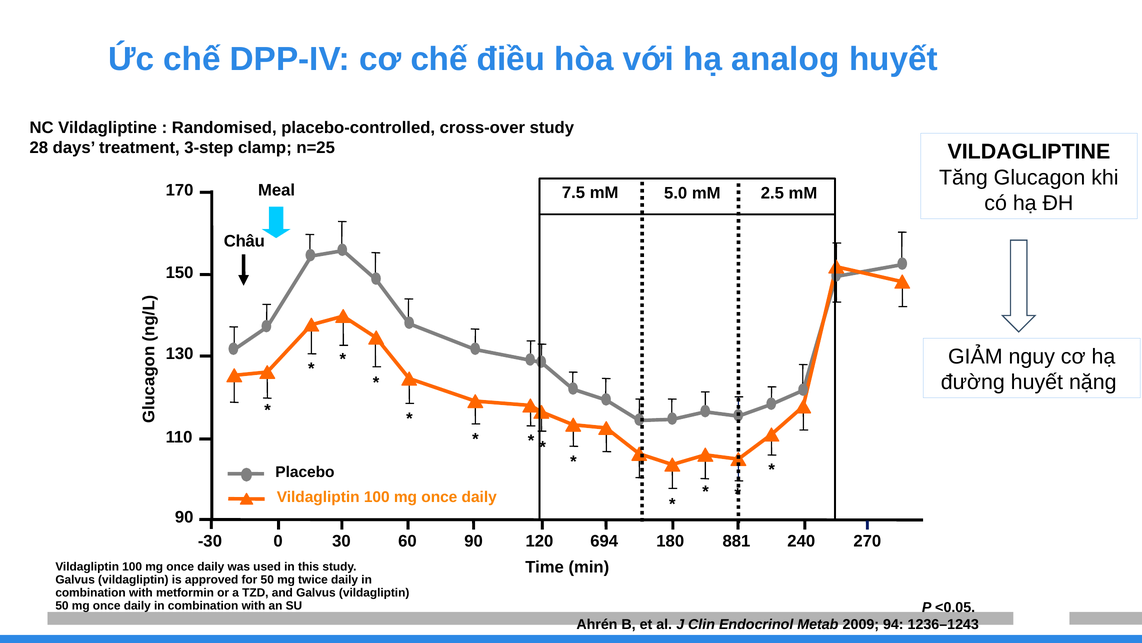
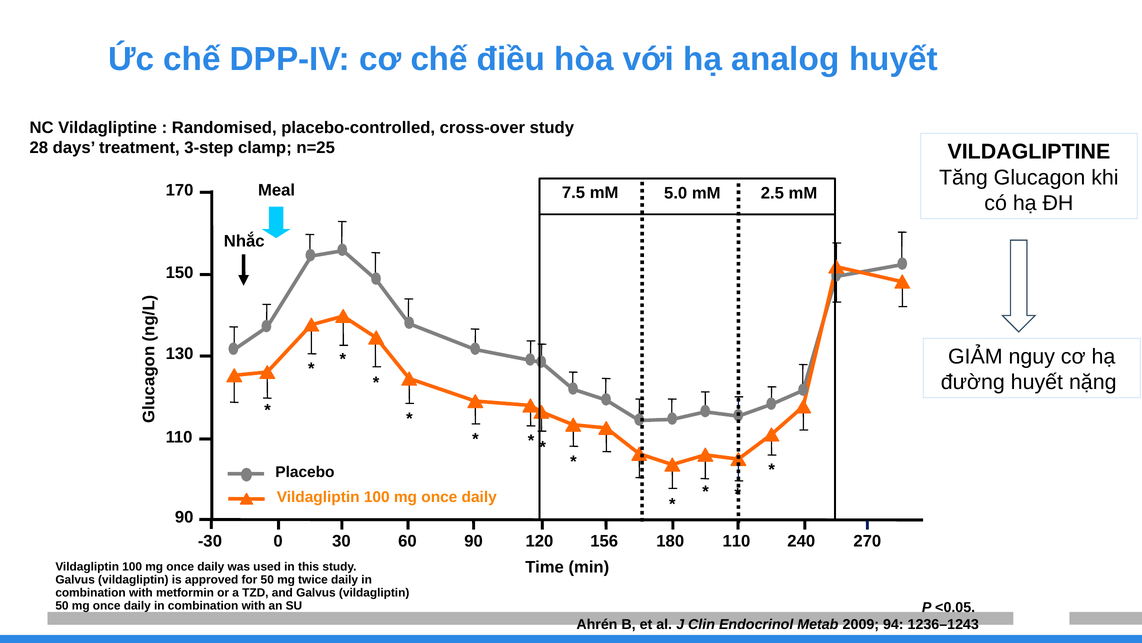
Châu: Châu -> Nhắc
694: 694 -> 156
180 881: 881 -> 110
